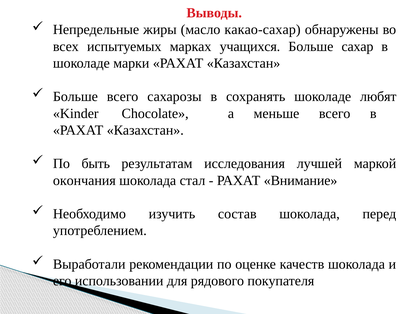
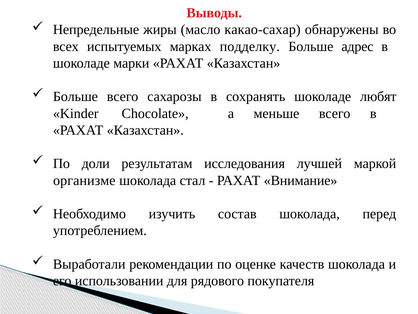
учащихся: учащихся -> подделку
сахар: сахар -> адрес
быть: быть -> доли
окончания: окончания -> организме
